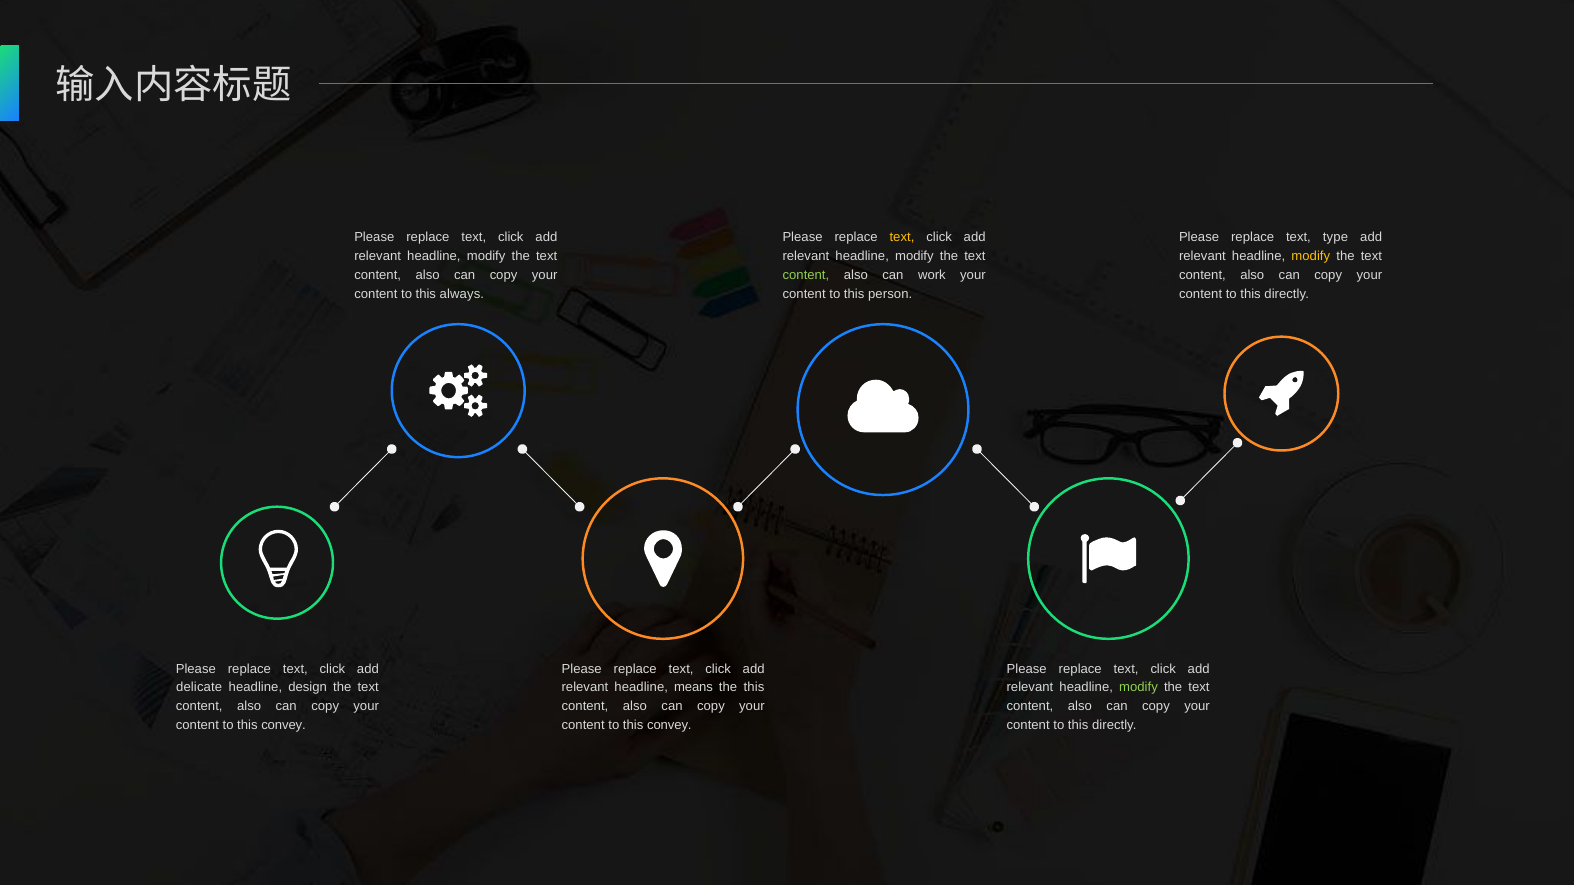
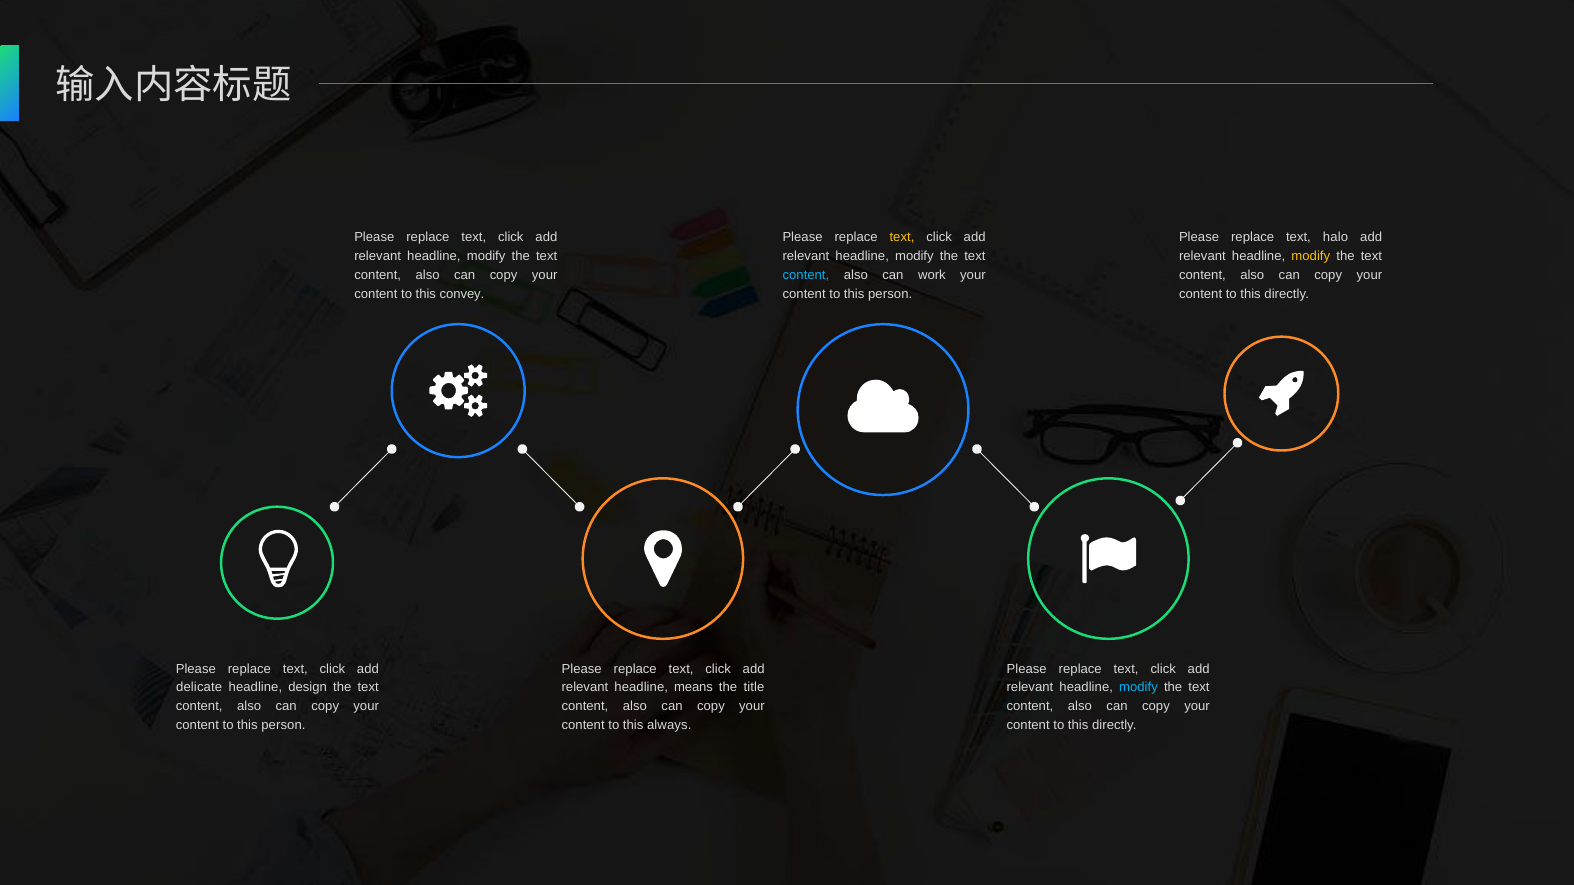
type: type -> halo
content at (806, 275) colour: light green -> light blue
always: always -> convey
the this: this -> title
modify at (1138, 688) colour: light green -> light blue
convey at (284, 725): convey -> person
convey at (669, 725): convey -> always
